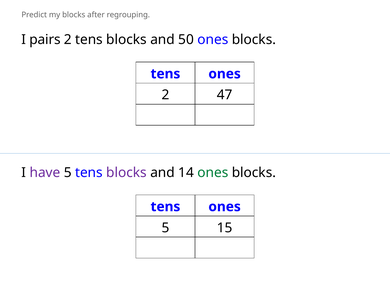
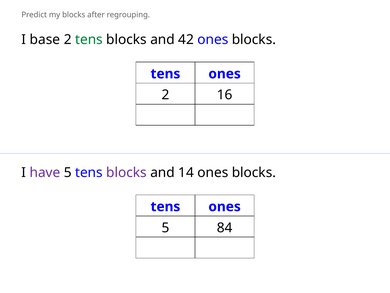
pairs: pairs -> base
tens at (89, 40) colour: black -> green
50: 50 -> 42
47: 47 -> 16
ones at (213, 172) colour: green -> black
15: 15 -> 84
